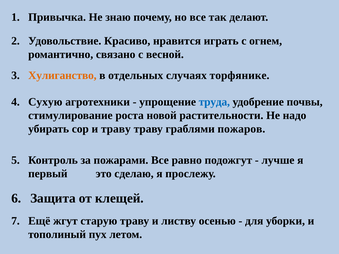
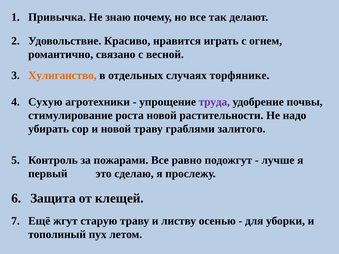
труда colour: blue -> purple
и траву: траву -> новой
пожаров: пожаров -> залитого
